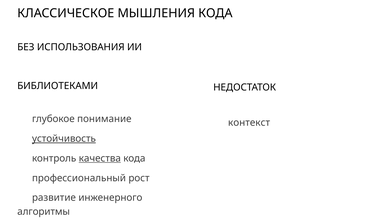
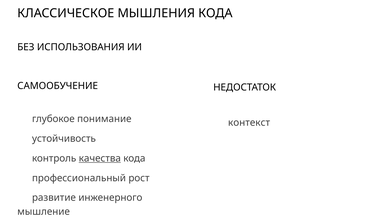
БИБЛИОТЕКАМИ: БИБЛИОТЕКАМИ -> САМООБУЧЕНИЕ
устойчивость underline: present -> none
алгоритмы: алгоритмы -> мышление
